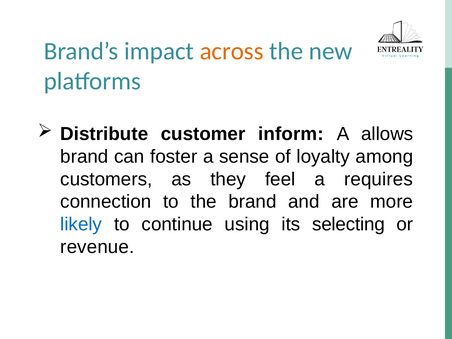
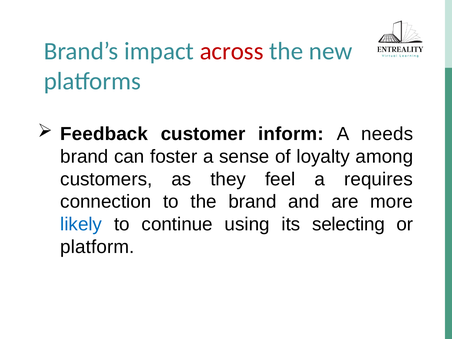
across colour: orange -> red
Distribute: Distribute -> Feedback
allows: allows -> needs
revenue: revenue -> platform
